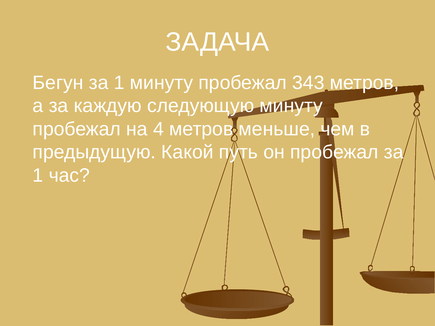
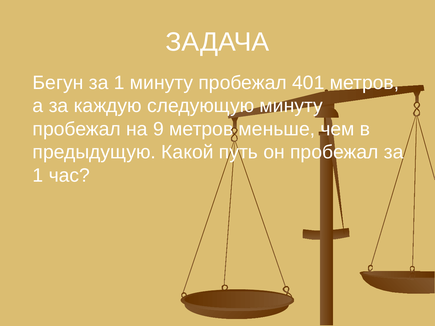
343: 343 -> 401
4: 4 -> 9
